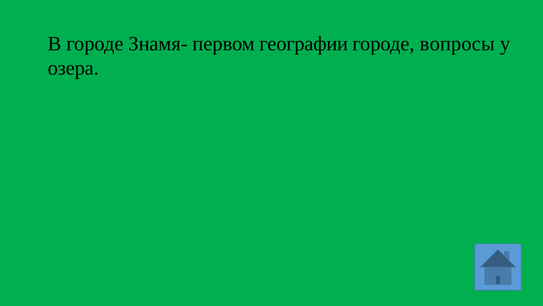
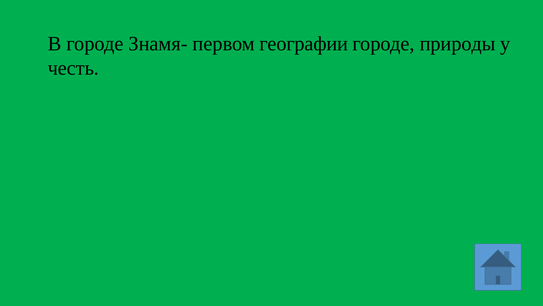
вопросы: вопросы -> природы
озера: озера -> честь
